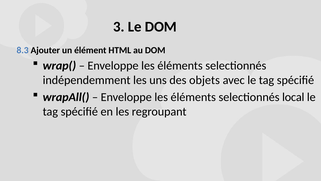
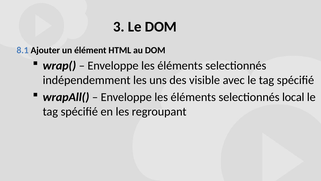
8.3: 8.3 -> 8.1
objets: objets -> visible
